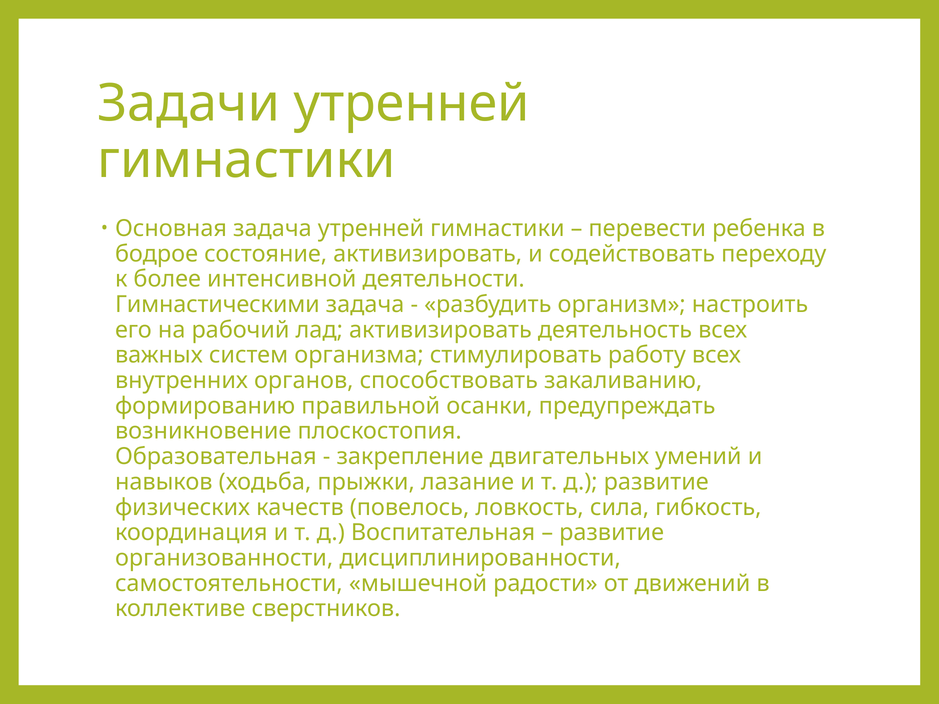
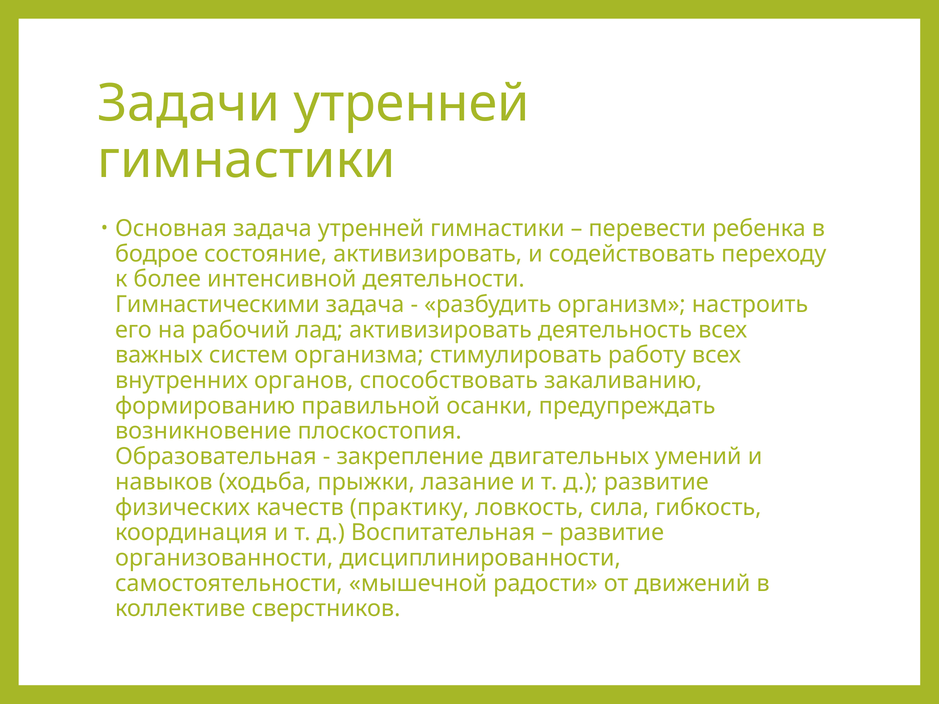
повелось: повелось -> практику
